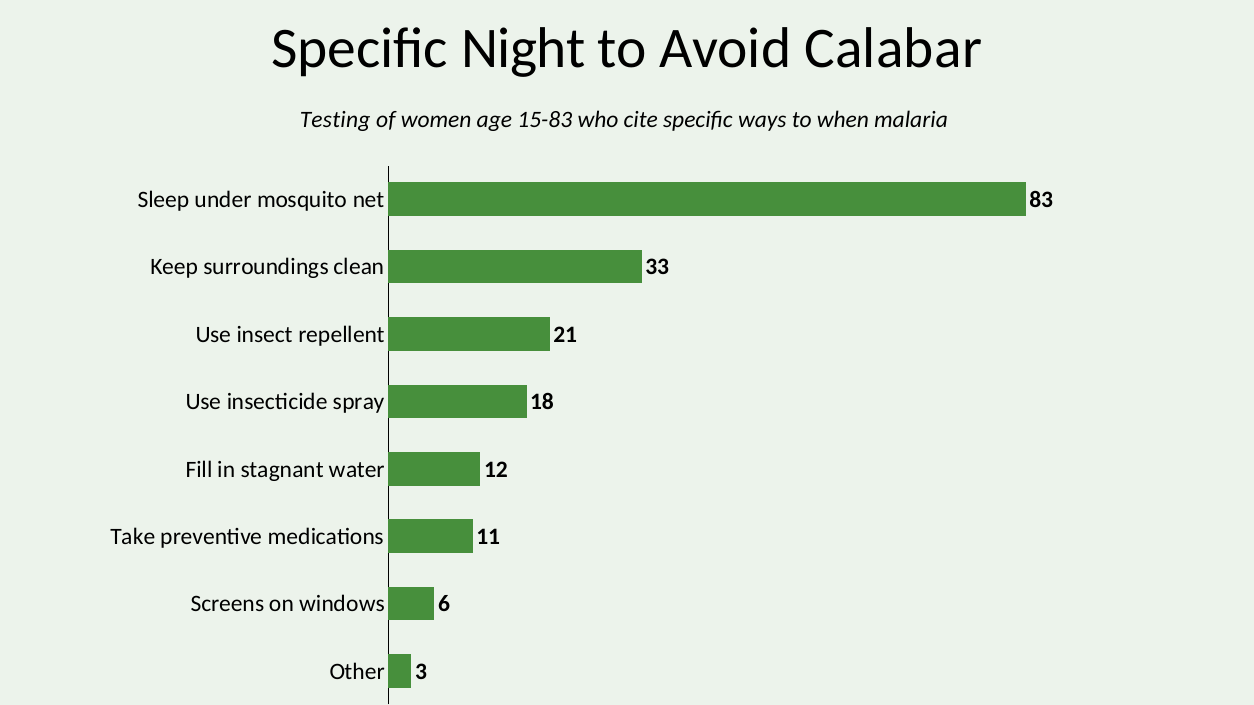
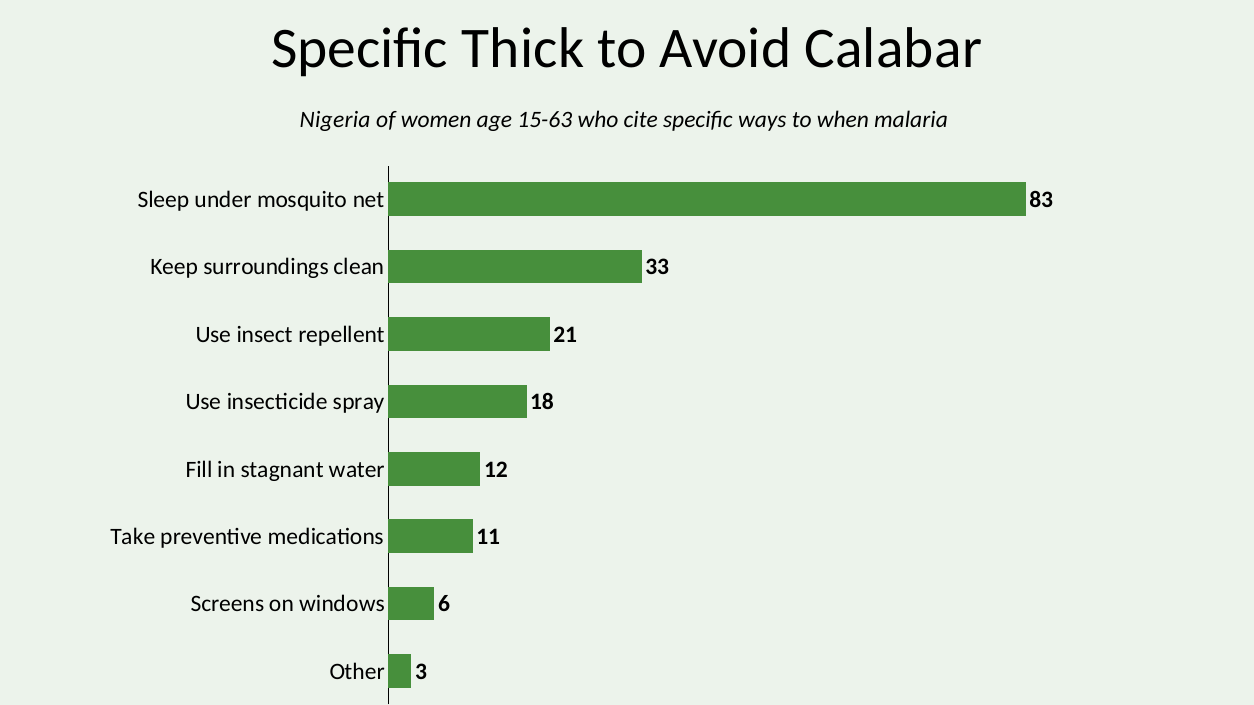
Night: Night -> Thick
Testing: Testing -> Nigeria
15-83: 15-83 -> 15-63
